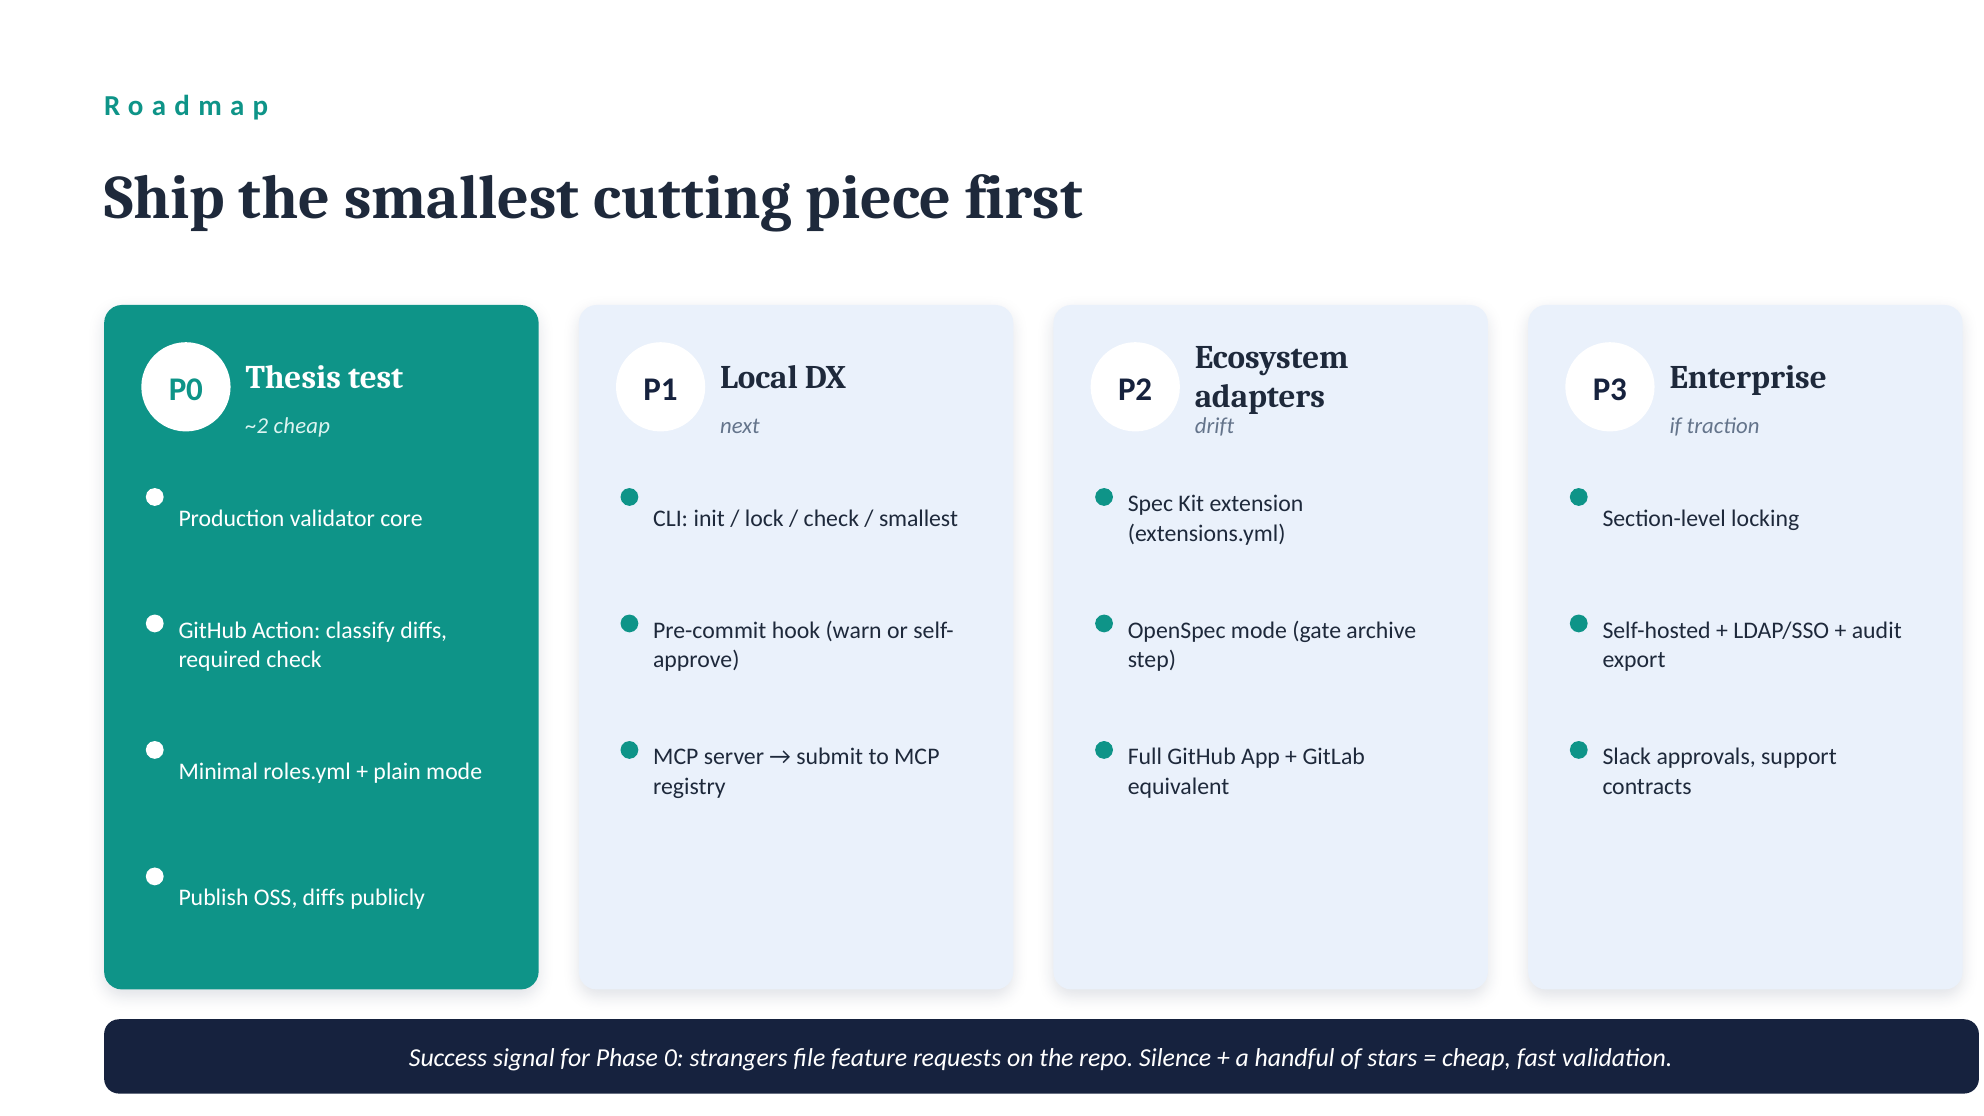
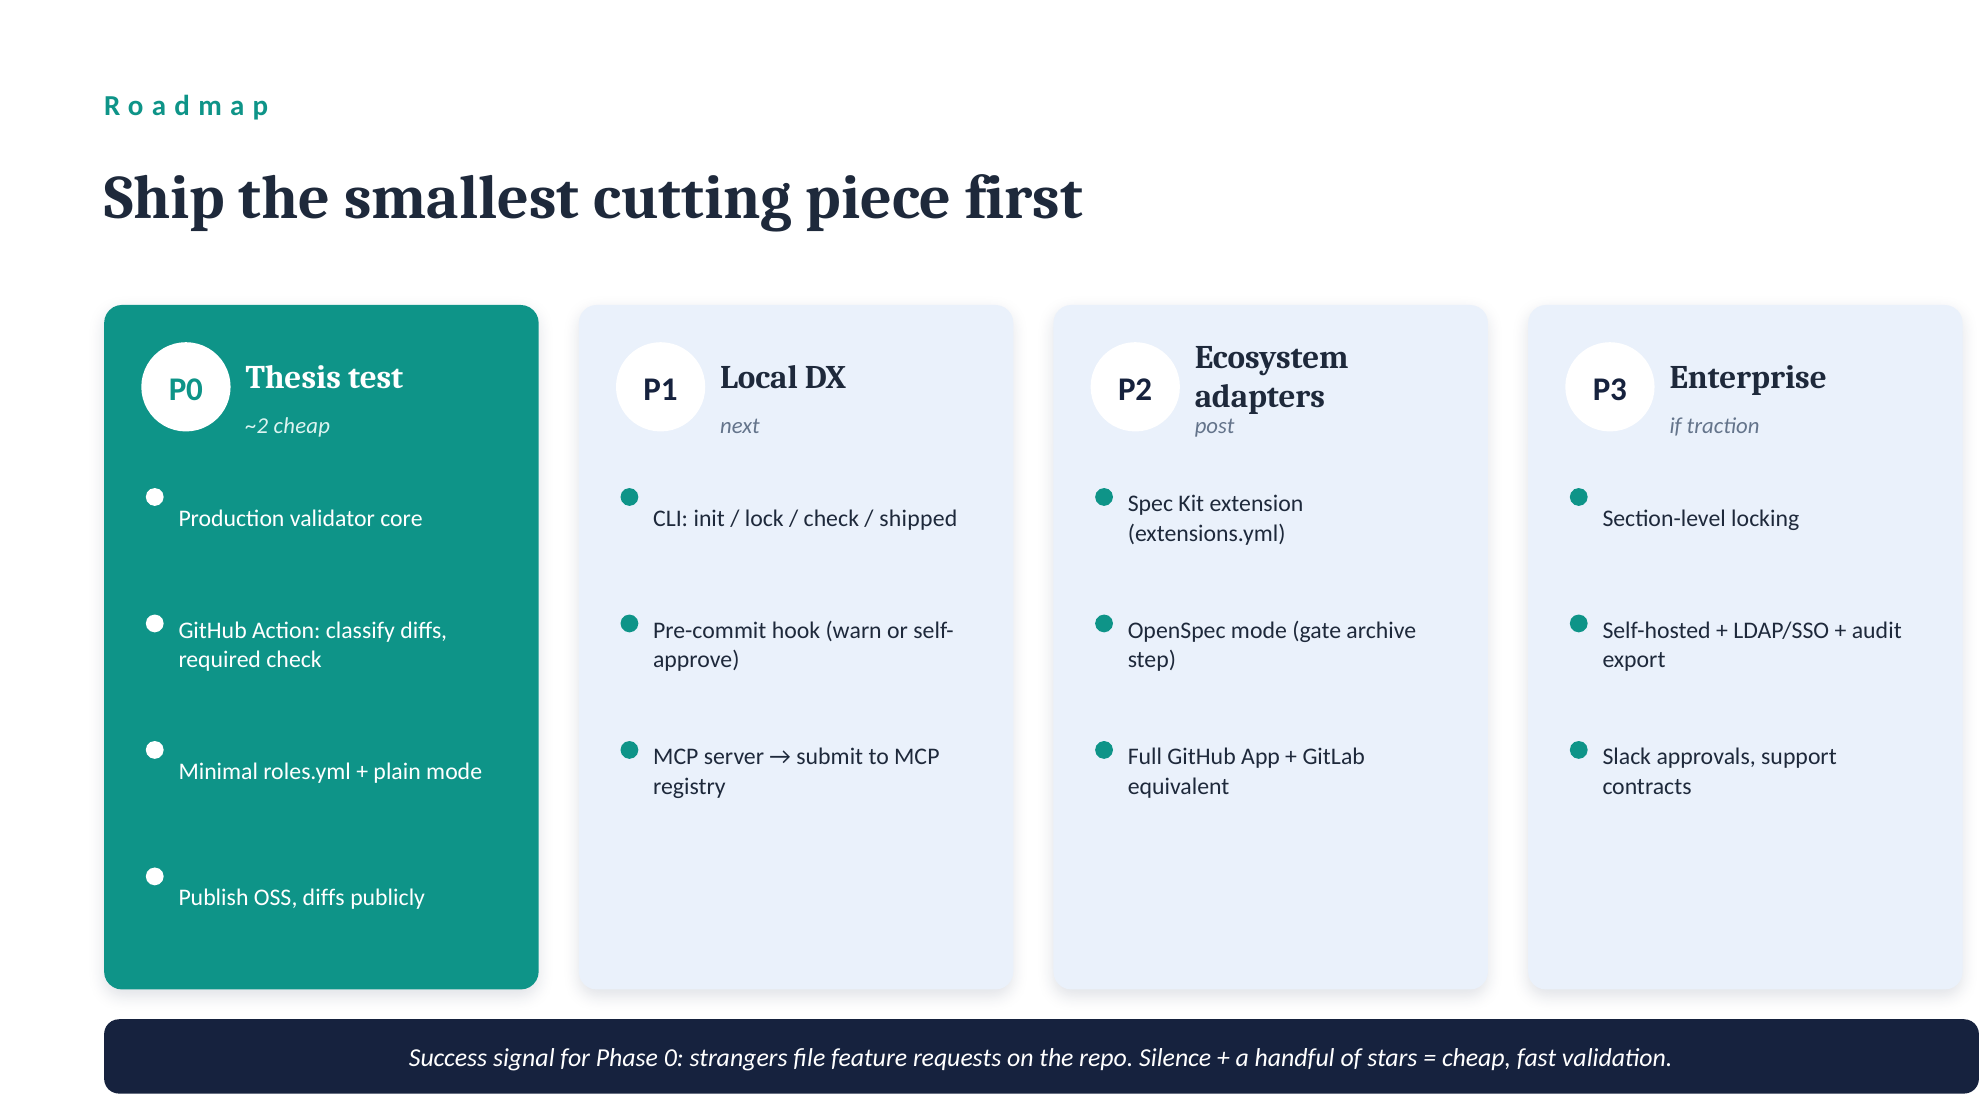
drift: drift -> post
smallest at (919, 519): smallest -> shipped
